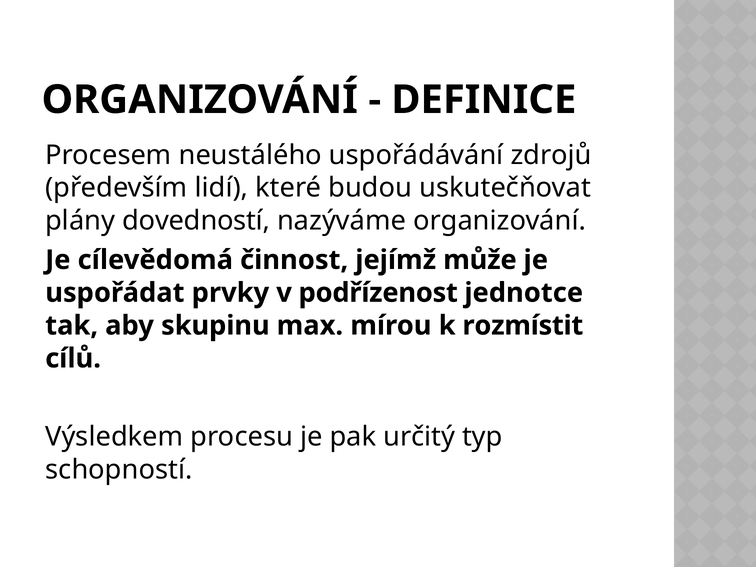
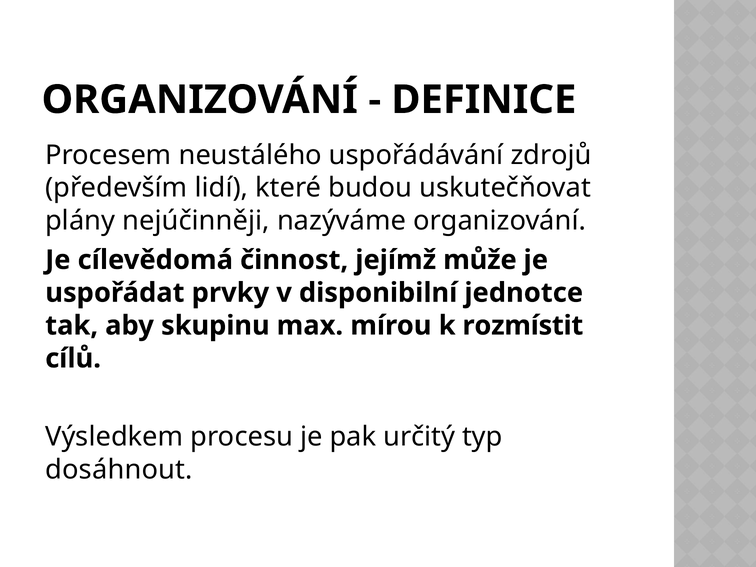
dovedností: dovedností -> nejúčinněji
podřízenost: podřízenost -> disponibilní
schopností: schopností -> dosáhnout
